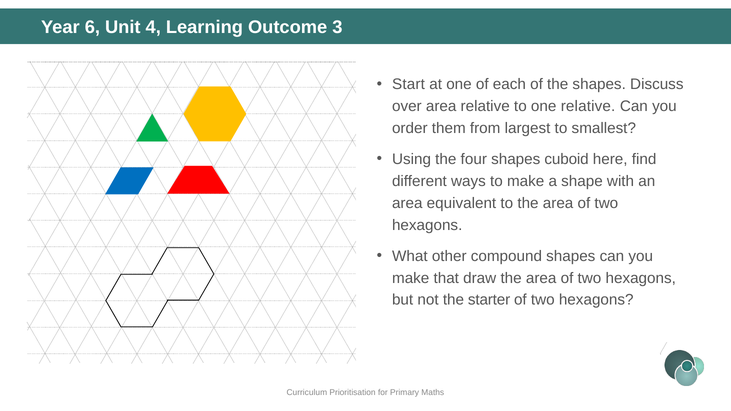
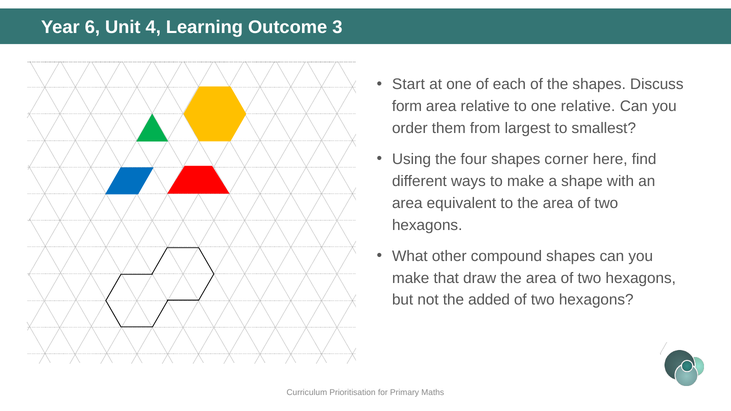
over: over -> form
cuboid: cuboid -> corner
starter: starter -> added
